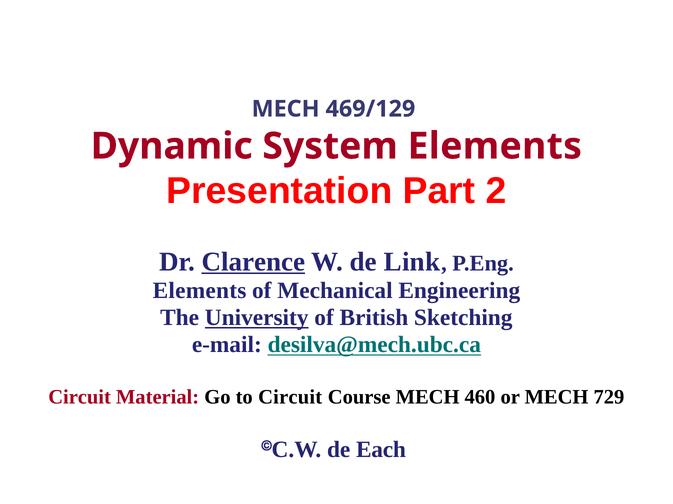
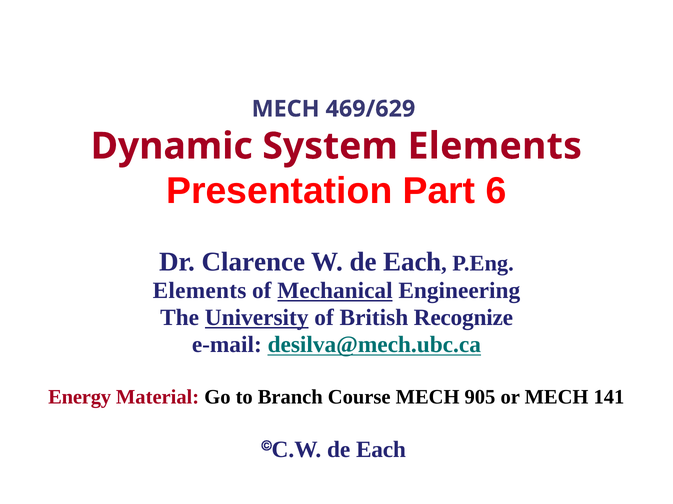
469/129: 469/129 -> 469/629
2: 2 -> 6
Clarence underline: present -> none
W de Link: Link -> Each
Mechanical underline: none -> present
Sketching: Sketching -> Recognize
Circuit at (80, 398): Circuit -> Energy
to Circuit: Circuit -> Branch
460: 460 -> 905
729: 729 -> 141
